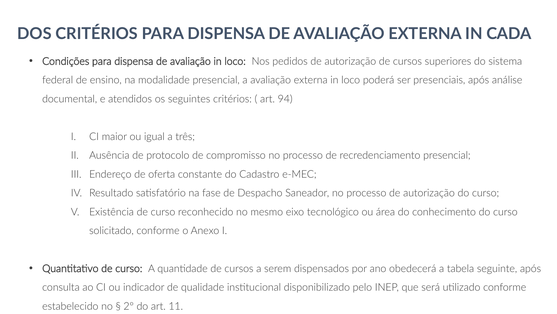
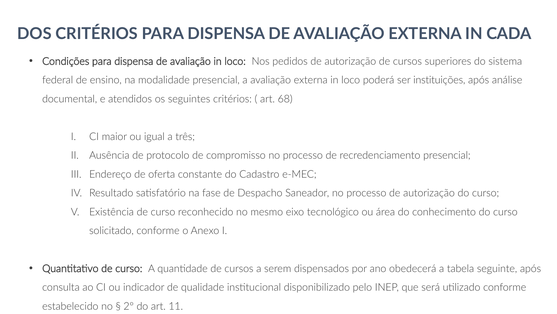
presenciais: presenciais -> instituições
94: 94 -> 68
